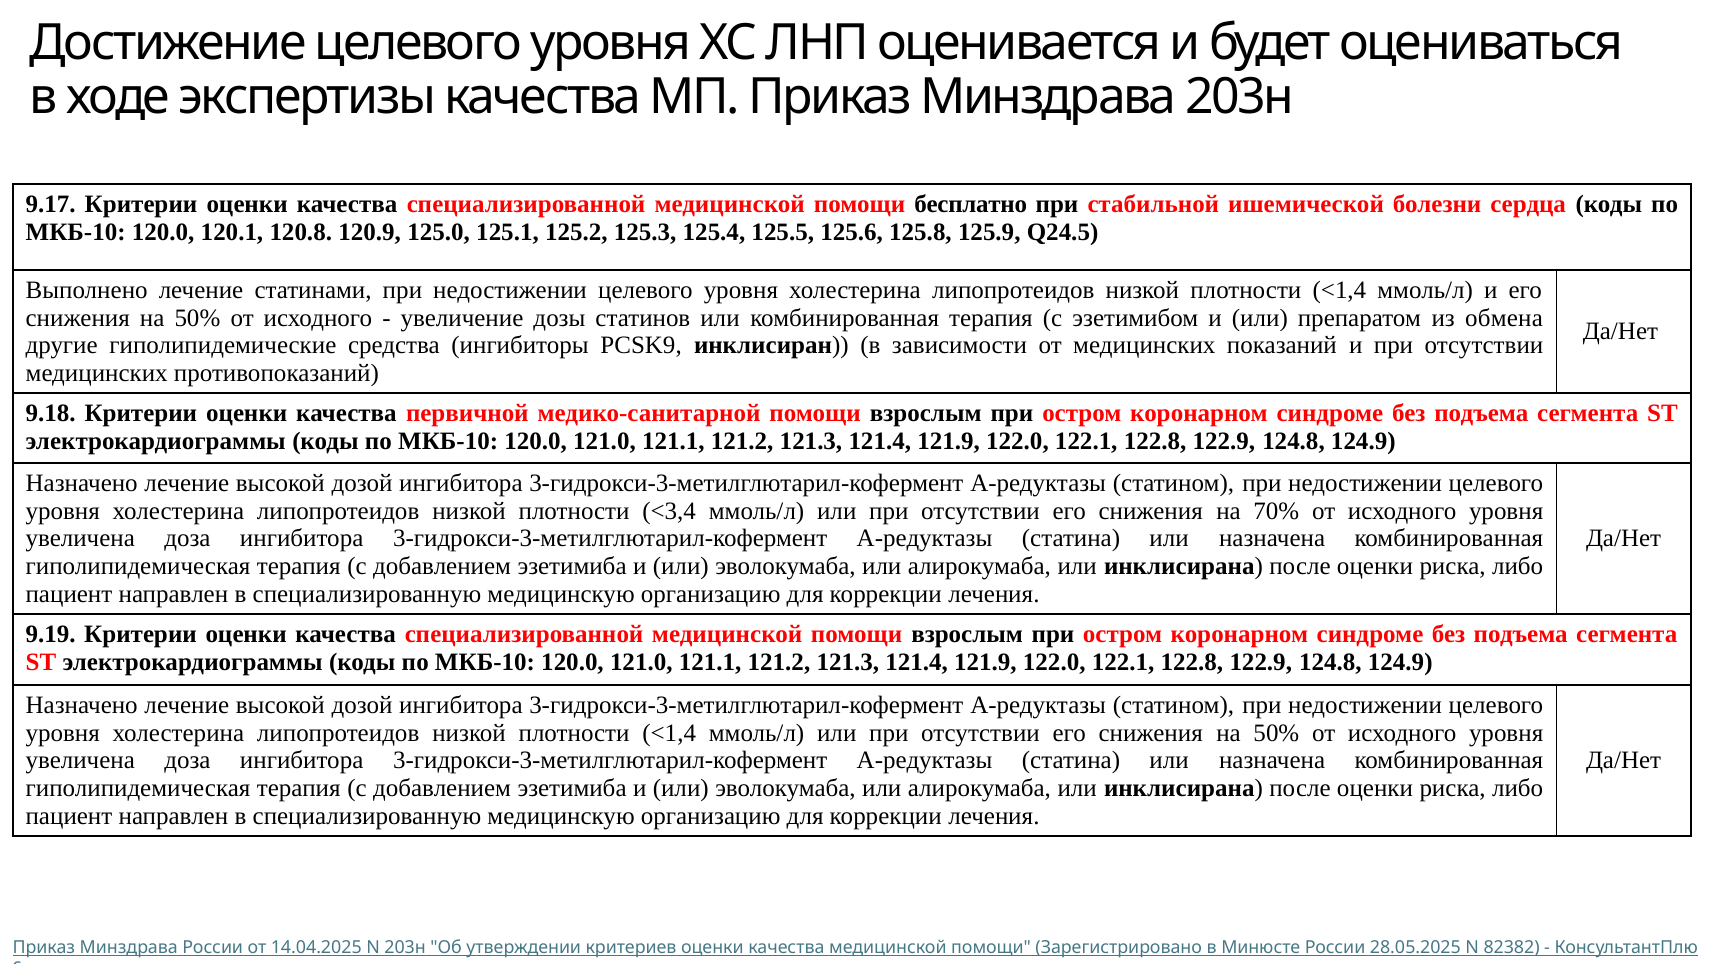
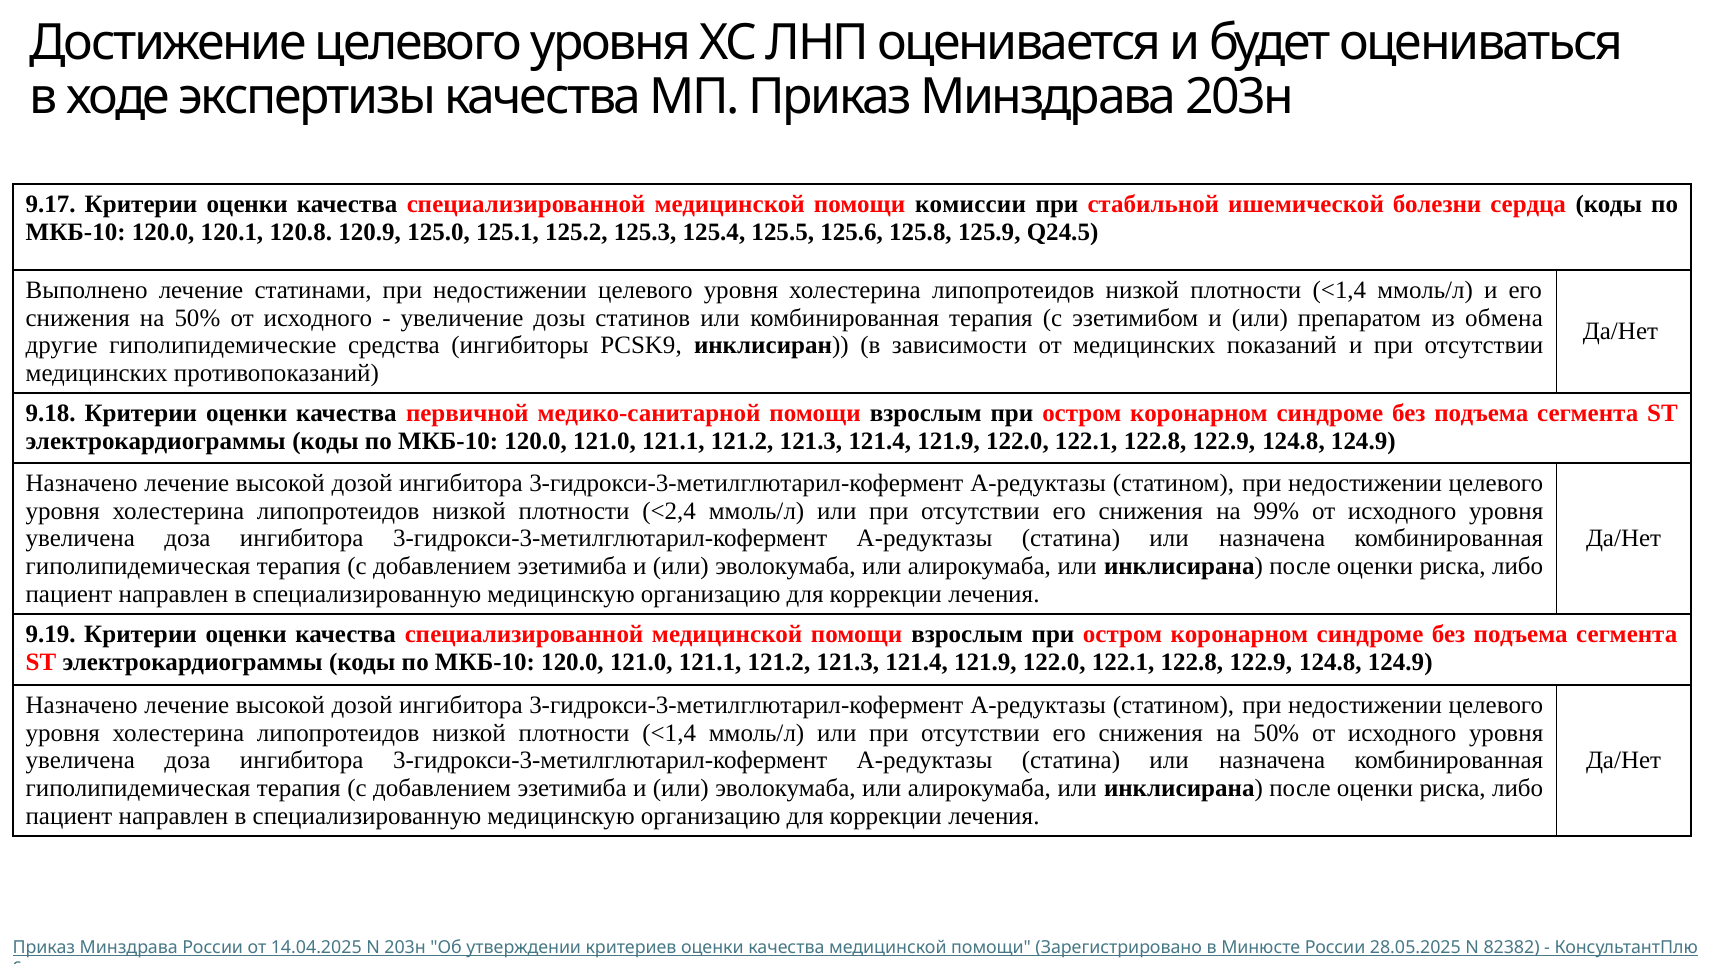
бесплатно: бесплатно -> комиссии
<3,4: <3,4 -> <2,4
70%: 70% -> 99%
